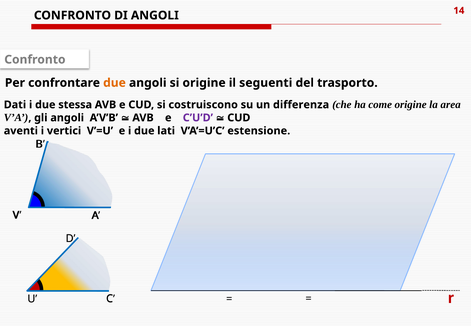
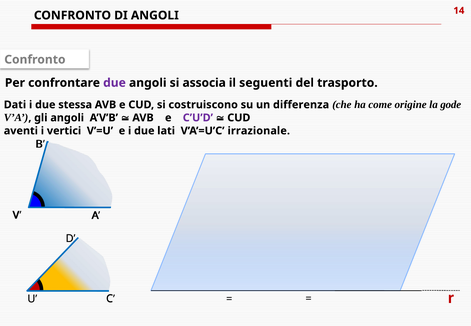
due at (114, 83) colour: orange -> purple
si origine: origine -> associa
area: area -> gode
estensione: estensione -> irrazionale
